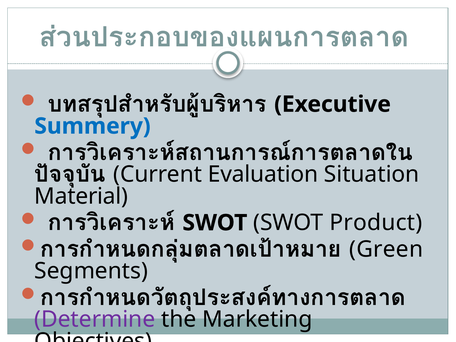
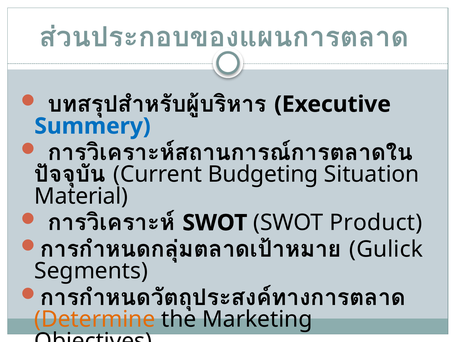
Evaluation: Evaluation -> Budgeting
Green: Green -> Gulick
Determine colour: purple -> orange
